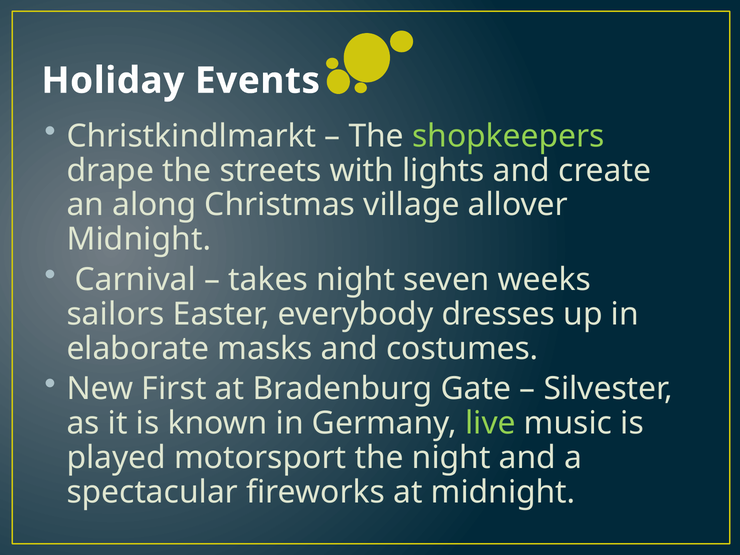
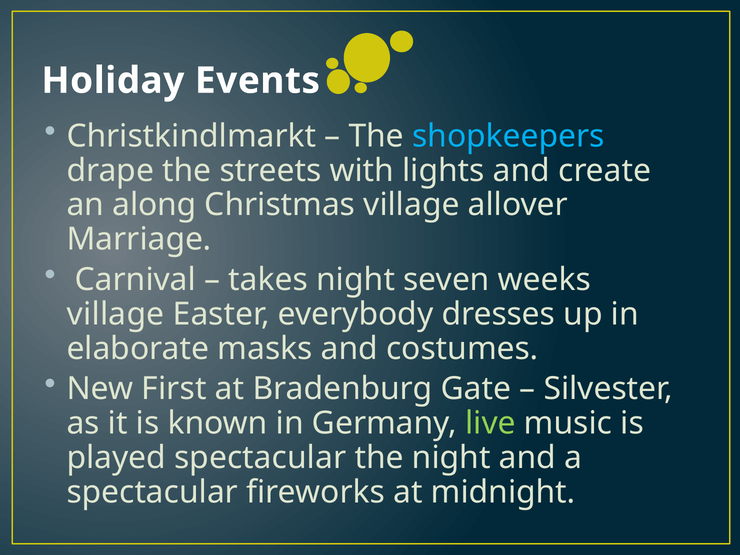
shopkeepers colour: light green -> light blue
Midnight at (139, 239): Midnight -> Marriage
sailors at (116, 314): sailors -> village
played motorsport: motorsport -> spectacular
